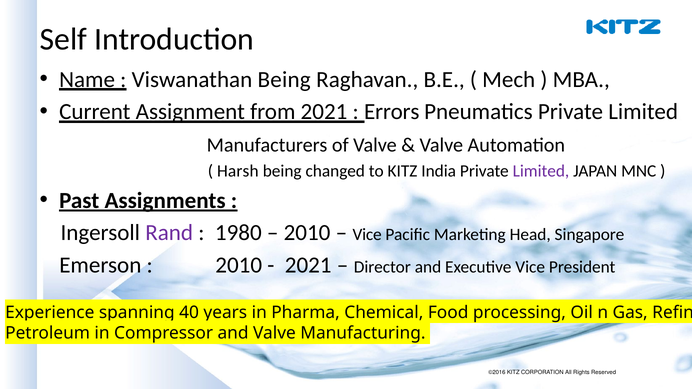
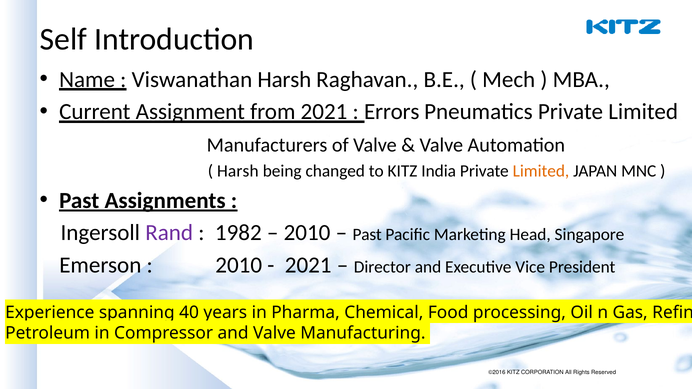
Viswanathan Being: Being -> Harsh
Limited at (541, 171) colour: purple -> orange
1980: 1980 -> 1982
Vice at (367, 235): Vice -> Past
